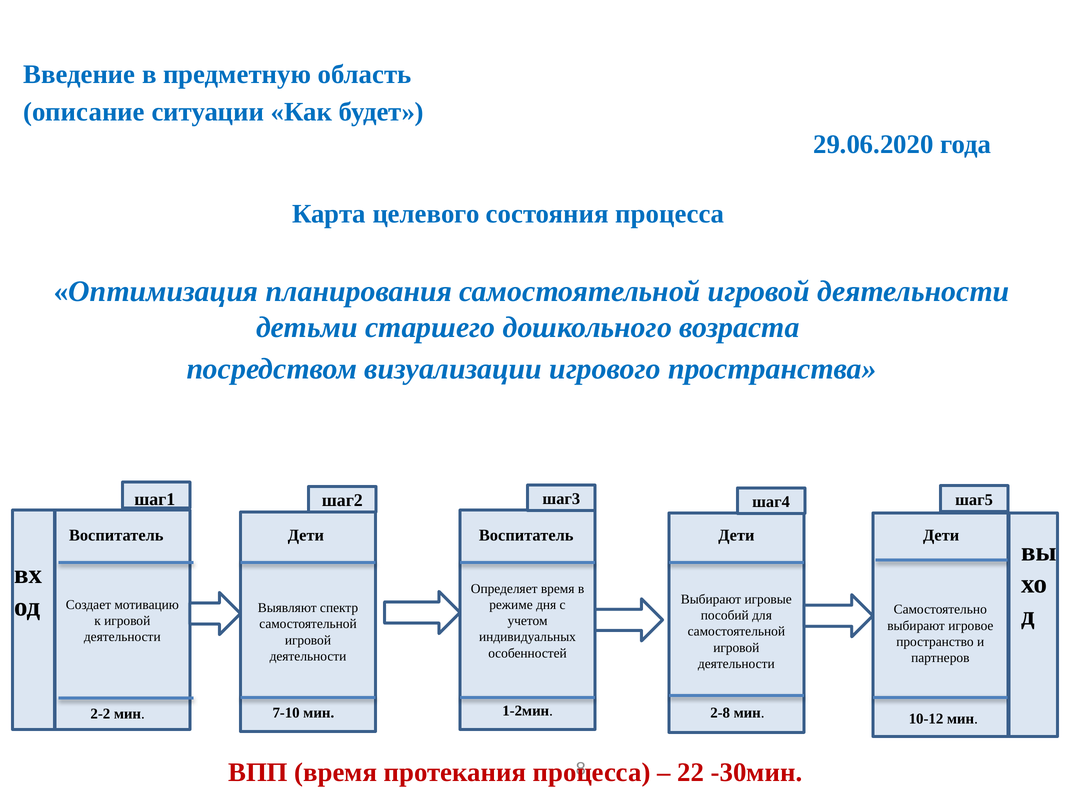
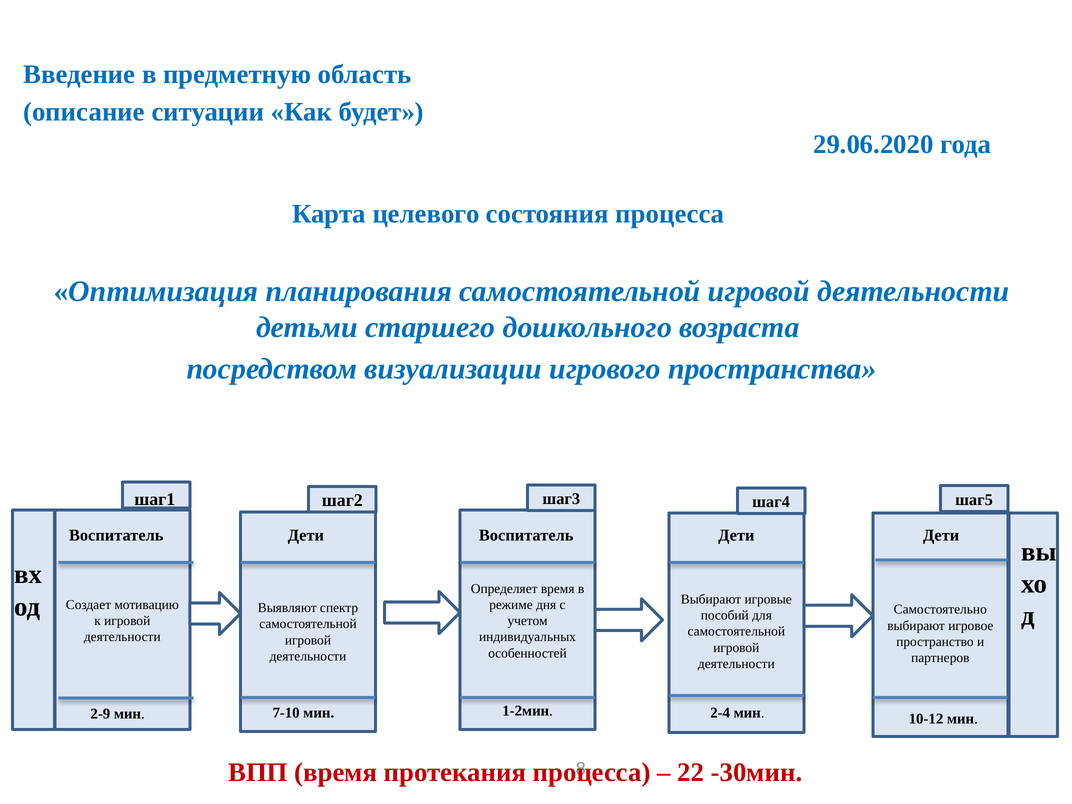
2-2: 2-2 -> 2-9
2-8: 2-8 -> 2-4
